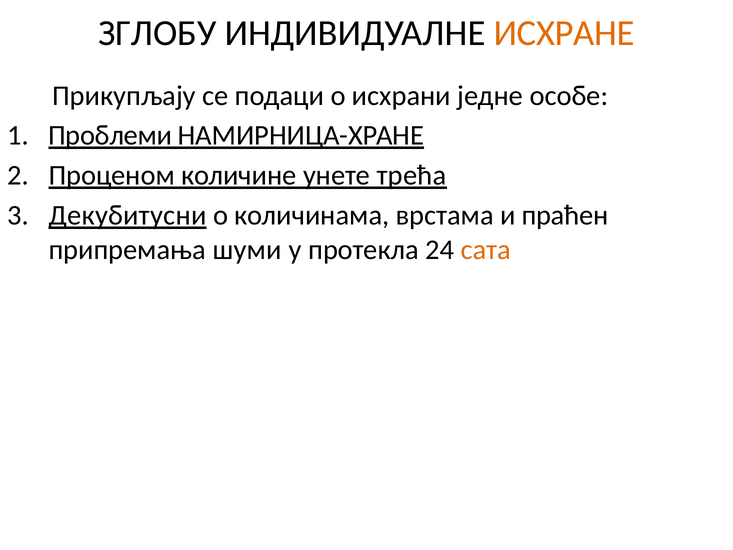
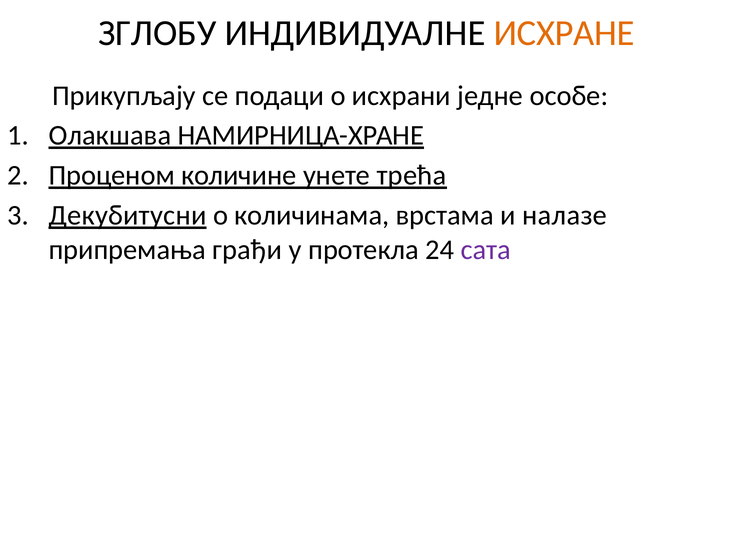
Проблеми: Проблеми -> Олакшава
праћен: праћен -> налазе
шуми: шуми -> грађи
сата colour: orange -> purple
